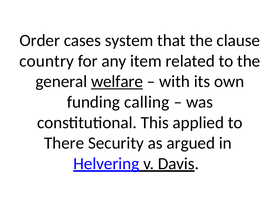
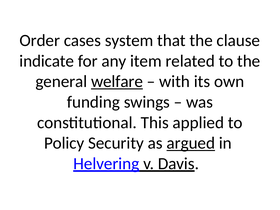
country: country -> indicate
calling: calling -> swings
There: There -> Policy
argued underline: none -> present
